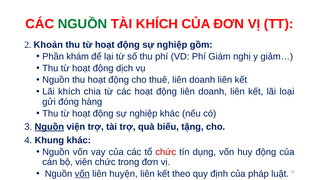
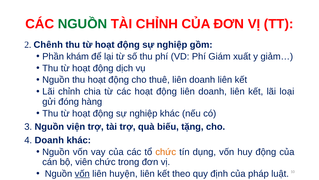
TÀI KHÍCH: KHÍCH -> CHỈNH
Khoản: Khoản -> Chênh
nghị: nghị -> xuất
Lãi khích: khích -> chỉnh
Nguồn at (49, 126) underline: present -> none
4 Khung: Khung -> Doanh
chức at (166, 151) colour: red -> orange
